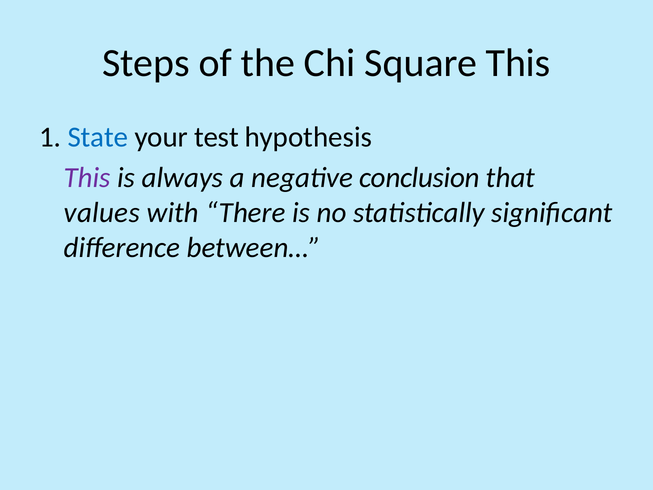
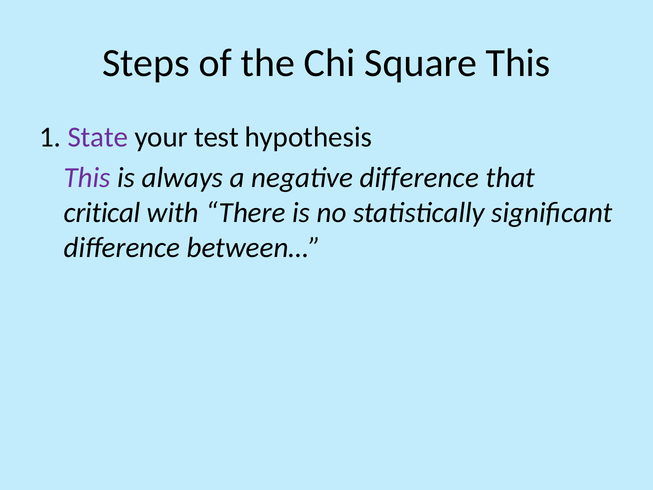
State colour: blue -> purple
negative conclusion: conclusion -> difference
values: values -> critical
